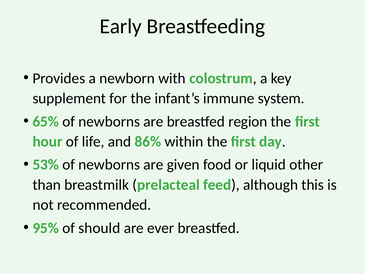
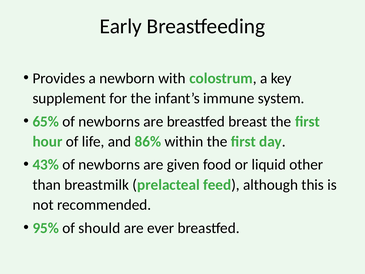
region: region -> breast
53%: 53% -> 43%
